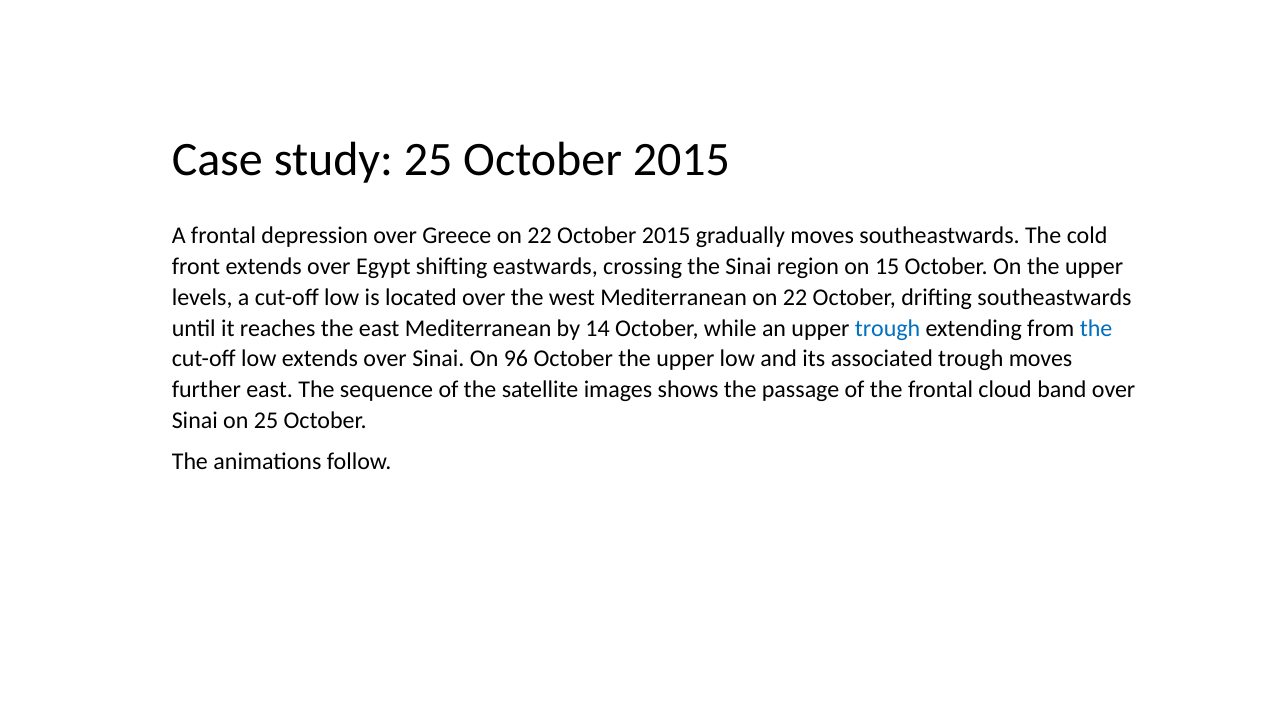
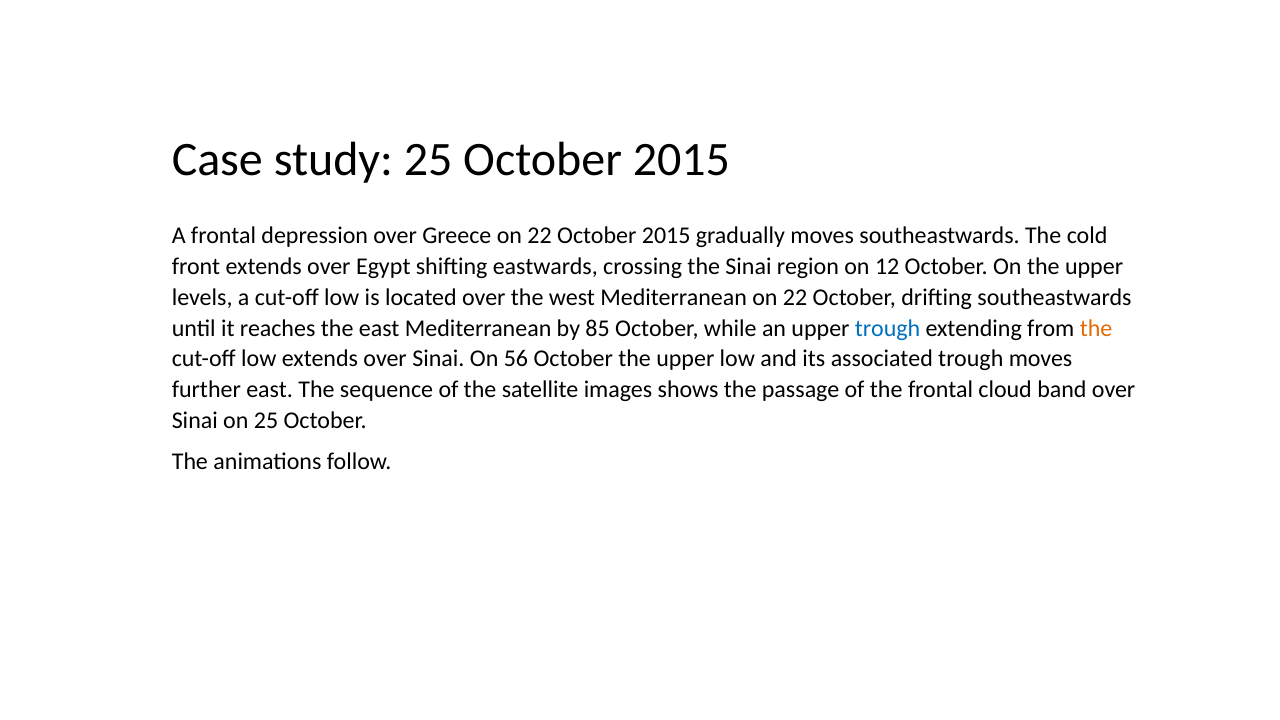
15: 15 -> 12
14: 14 -> 85
the at (1096, 328) colour: blue -> orange
96: 96 -> 56
